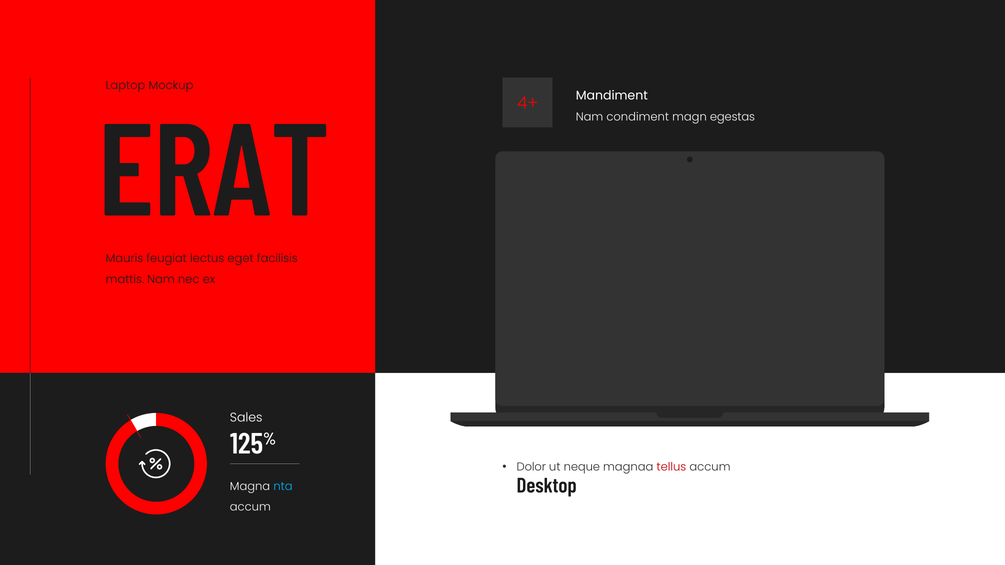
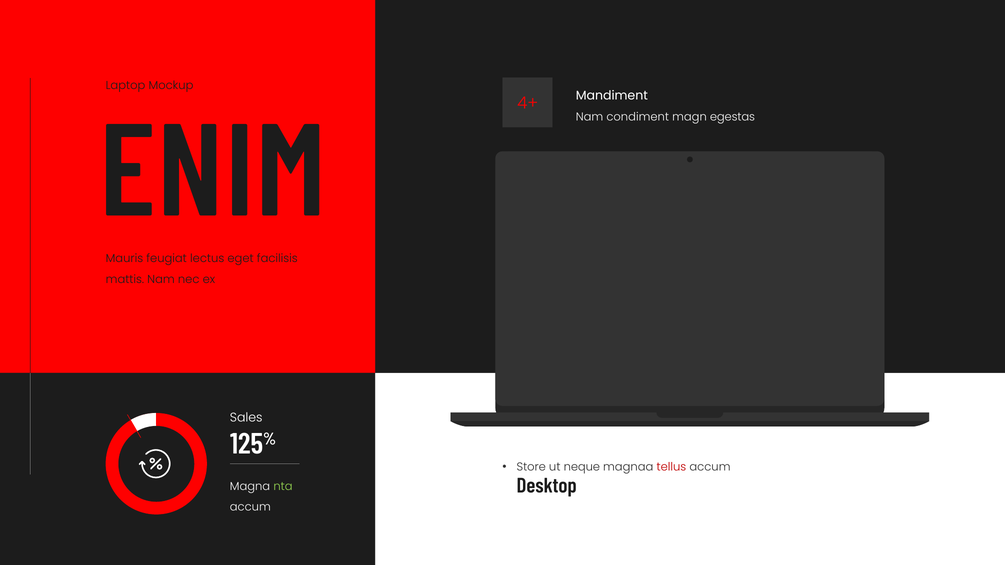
ERAT: ERAT -> ENIM
Dolor: Dolor -> Store
nta colour: light blue -> light green
